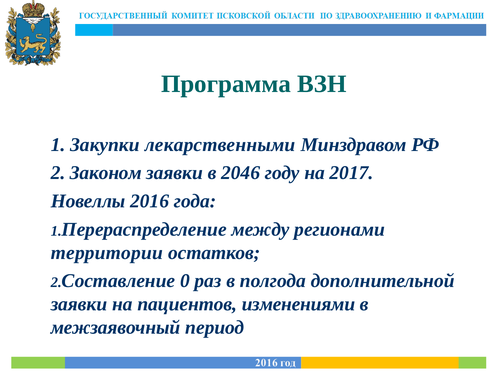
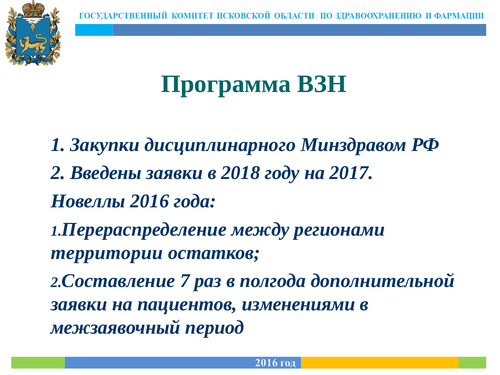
лекарственными: лекарственными -> дисциплинарного
Законом: Законом -> Введены
2046: 2046 -> 2018
0: 0 -> 7
